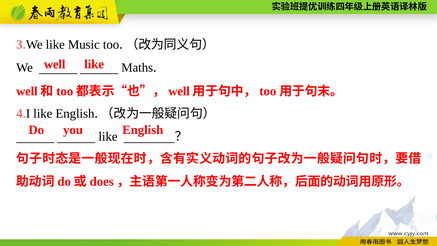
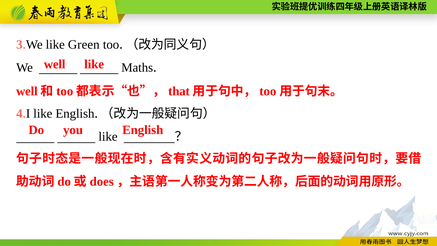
Music: Music -> Green
well at (179, 91): well -> that
